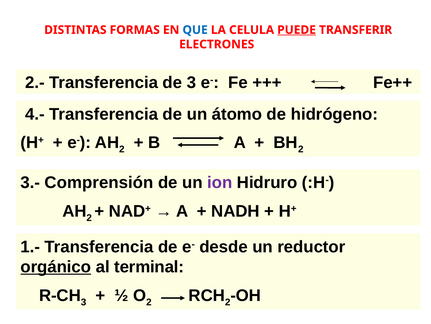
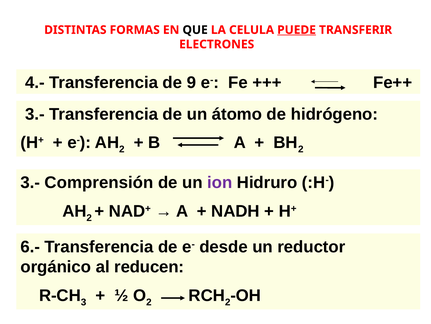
QUE colour: blue -> black
2.-: 2.- -> 4.-
de 3: 3 -> 9
4.- at (35, 114): 4.- -> 3.-
1.-: 1.- -> 6.-
orgánico underline: present -> none
terminal: terminal -> reducen
